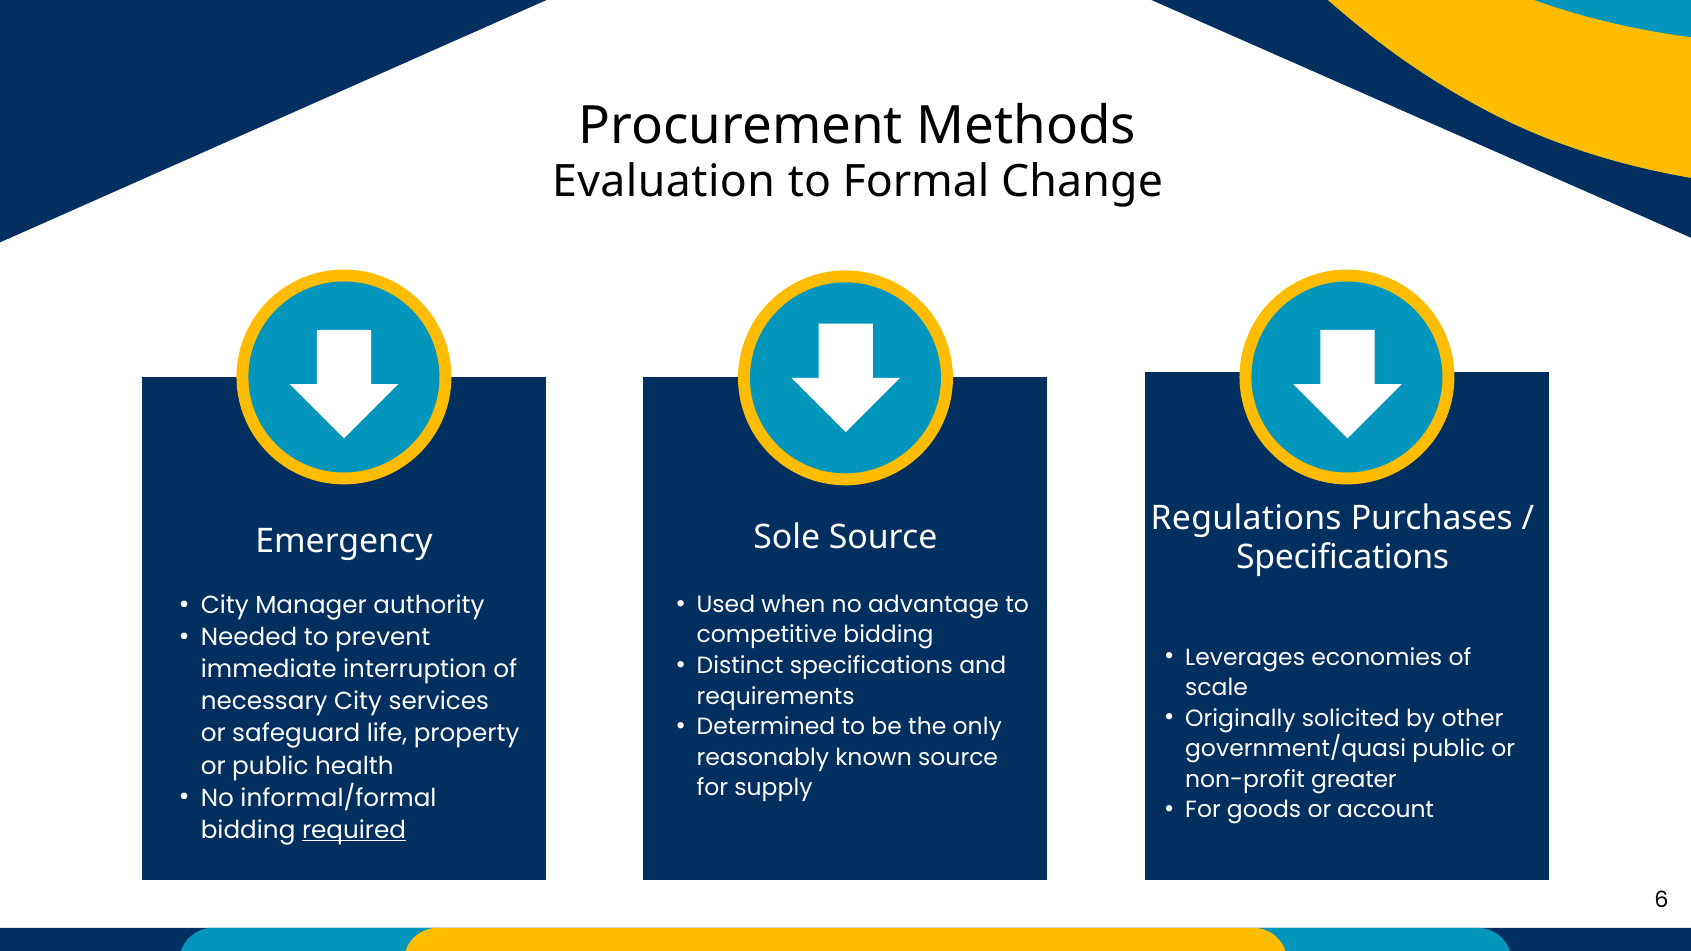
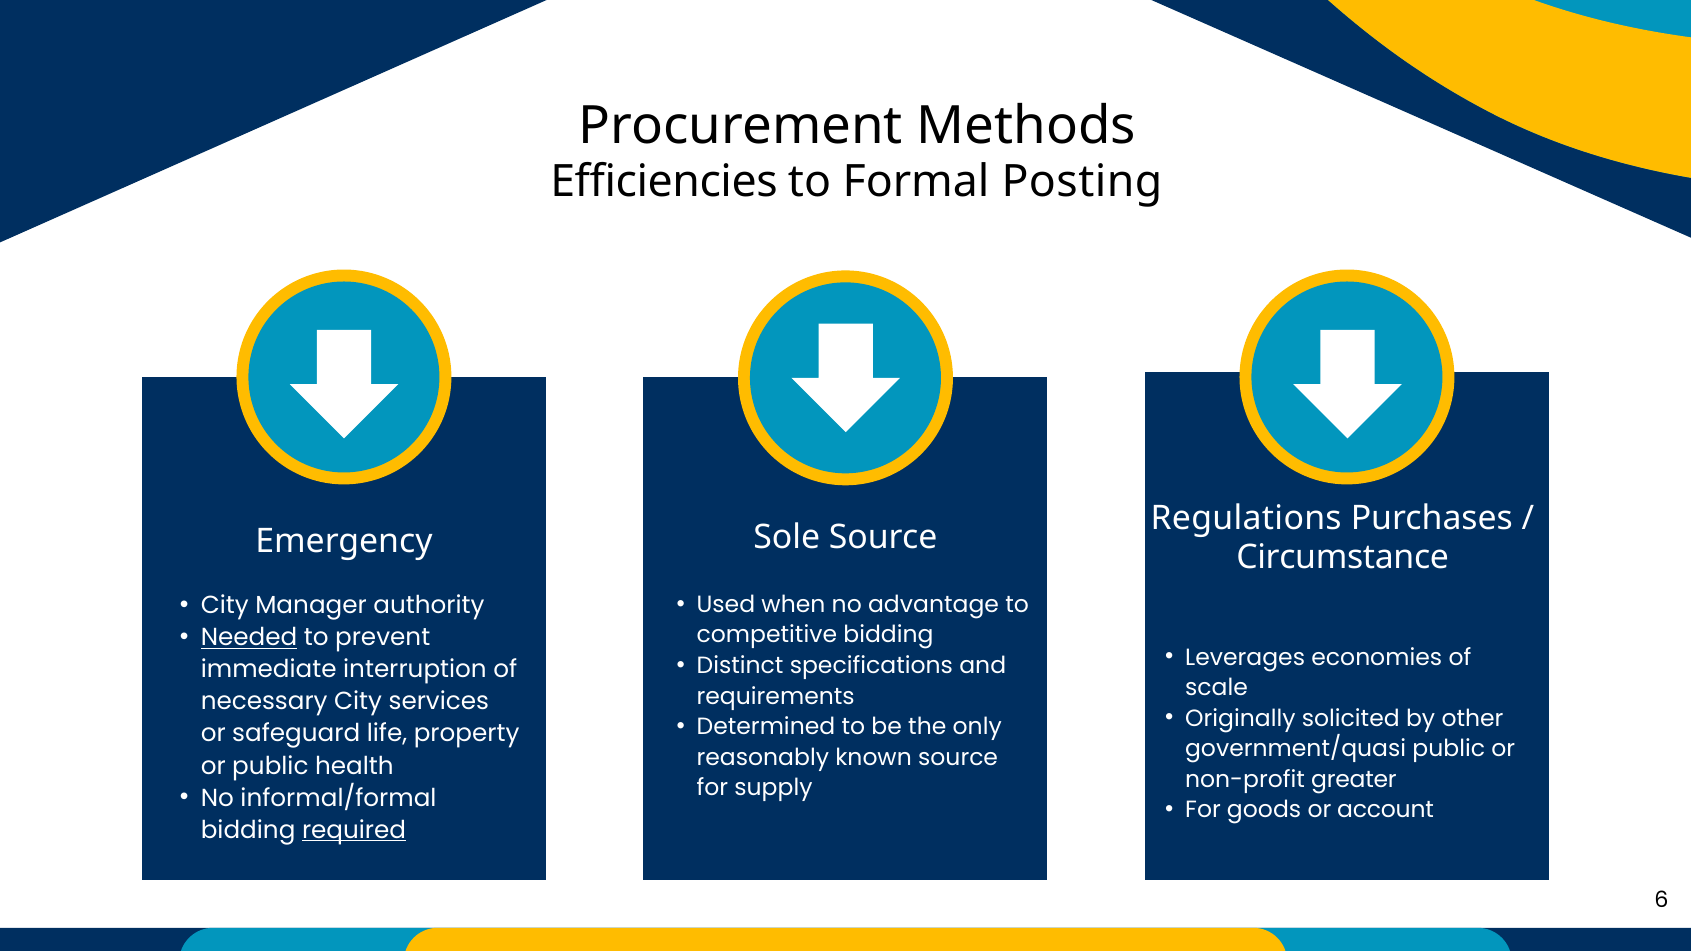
Evaluation: Evaluation -> Efficiencies
Change: Change -> Posting
Specifications at (1343, 557): Specifications -> Circumstance
Needed underline: none -> present
